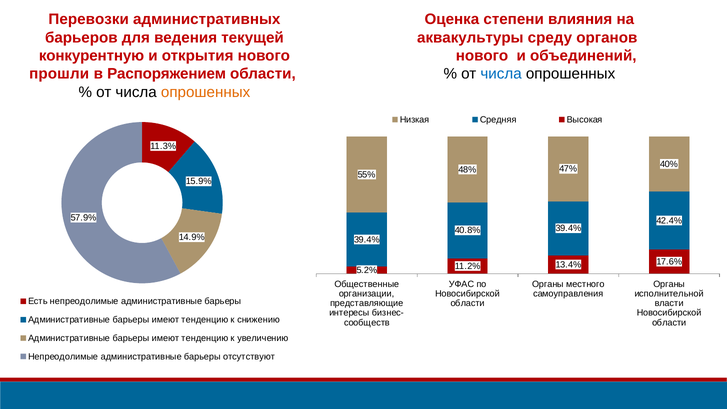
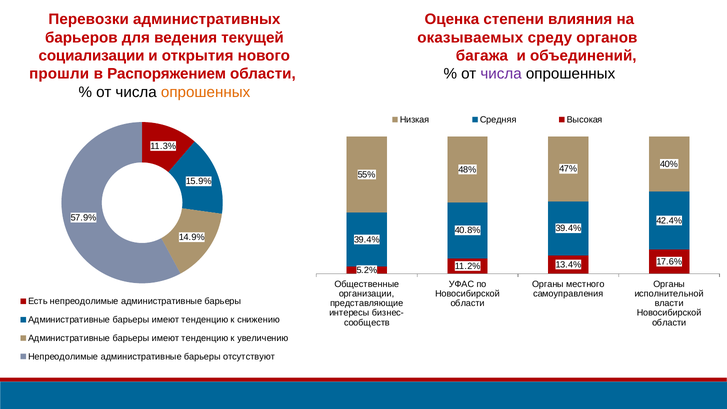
аквакультуры: аквакультуры -> оказываемых
конкурентную: конкурентную -> социализации
нового at (482, 56): нового -> багажа
числа at (501, 74) colour: blue -> purple
